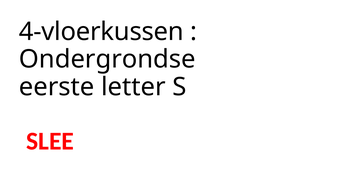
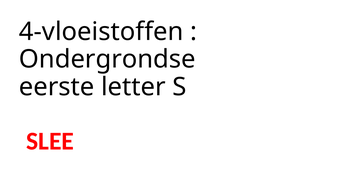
4-vloerkussen: 4-vloerkussen -> 4-vloeistoffen
